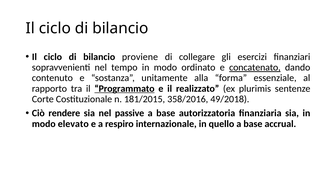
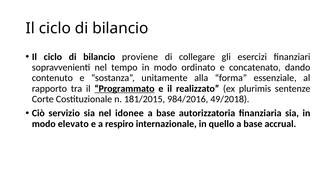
concatenato underline: present -> none
358/2016: 358/2016 -> 984/2016
rendere: rendere -> servizio
passive: passive -> idonee
